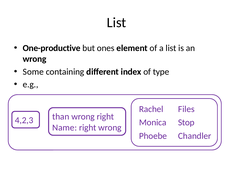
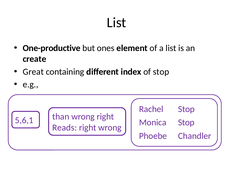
wrong at (35, 59): wrong -> create
Some: Some -> Great
of type: type -> stop
Rachel Files: Files -> Stop
4,2,3: 4,2,3 -> 5,6,1
Name: Name -> Reads
